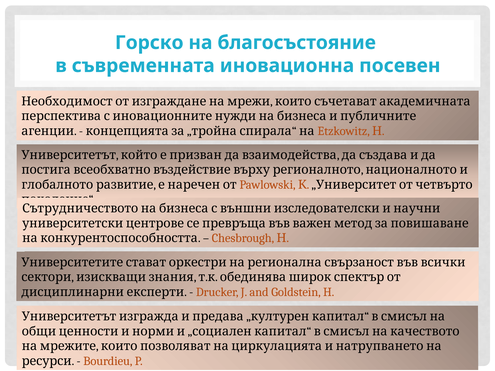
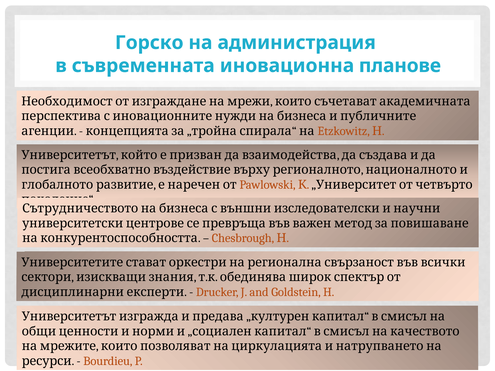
благосъстояние: благосъстояние -> администрация
посевен: посевен -> планове
